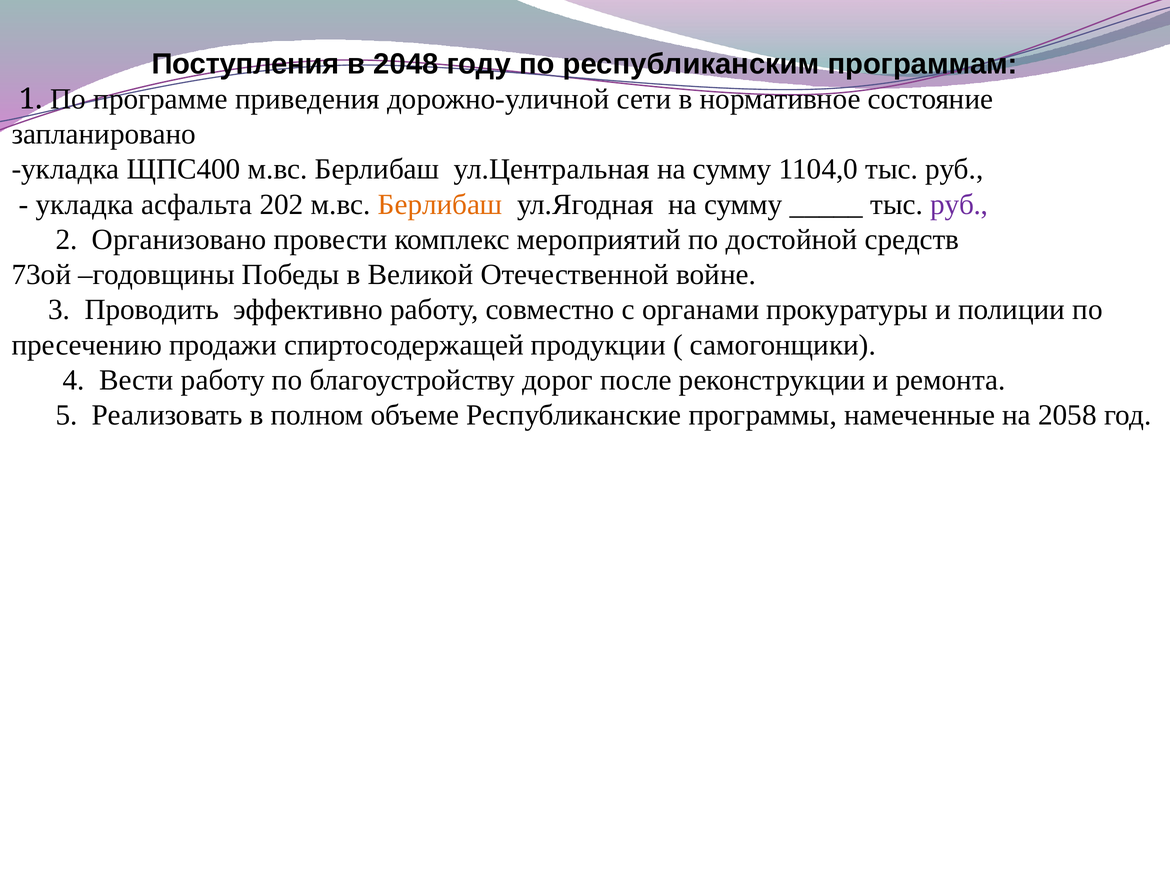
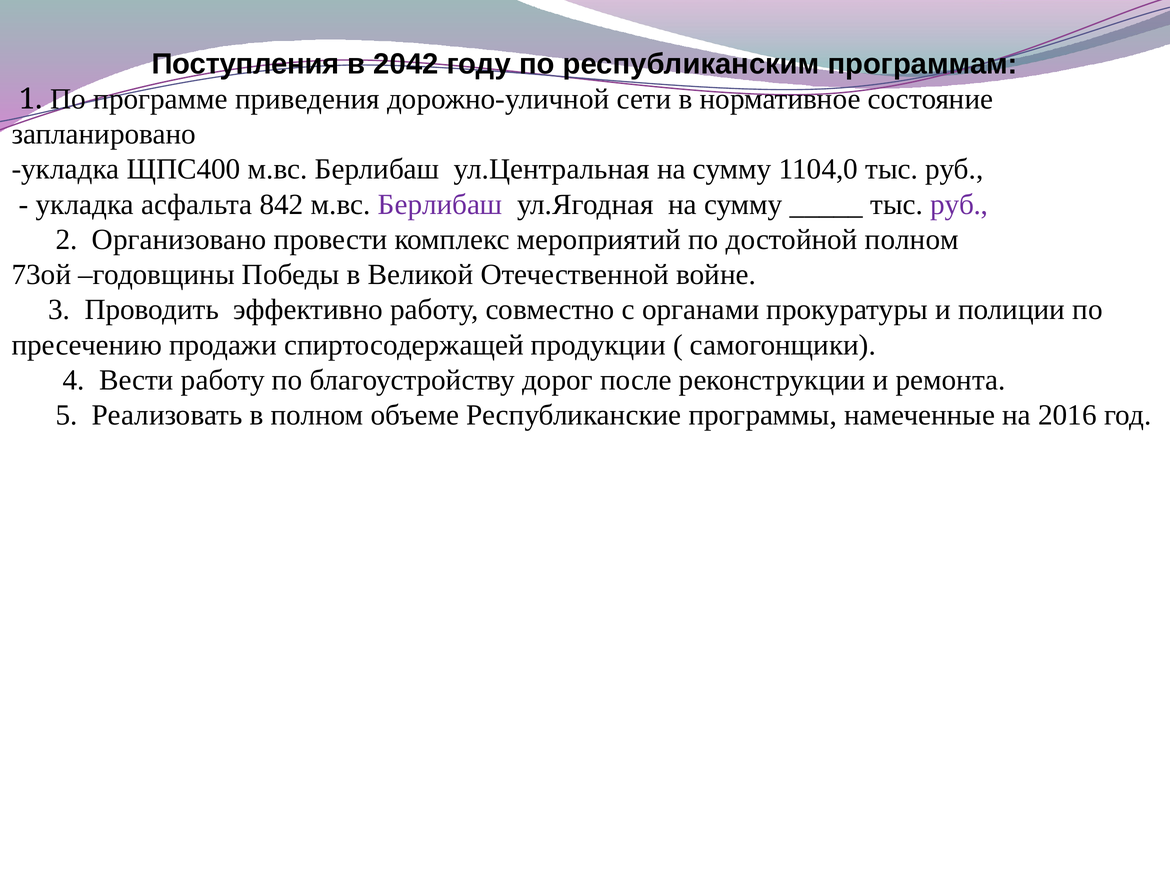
2048: 2048 -> 2042
202: 202 -> 842
Берлибаш at (440, 204) colour: orange -> purple
достойной средств: средств -> полном
2058: 2058 -> 2016
